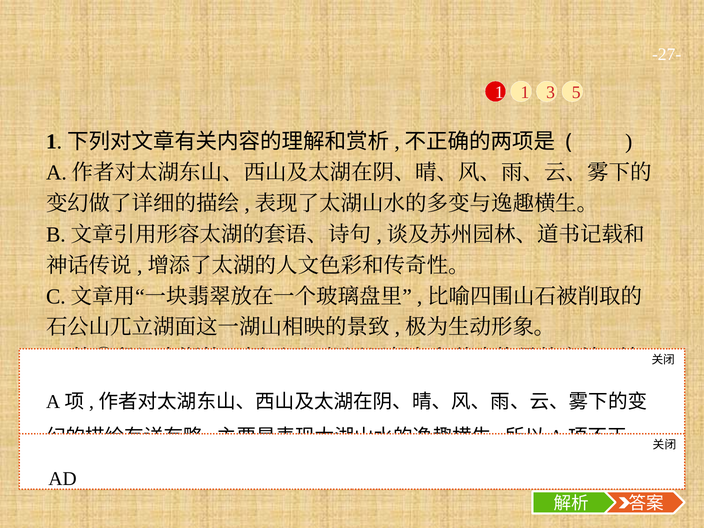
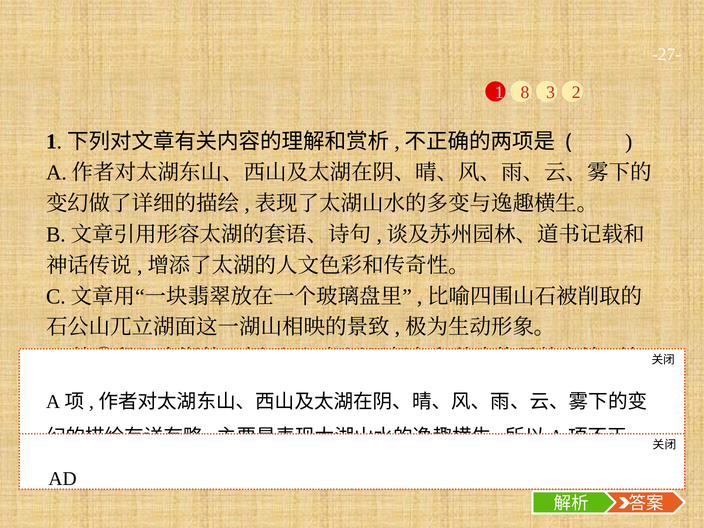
1 1: 1 -> 8
5: 5 -> 2
